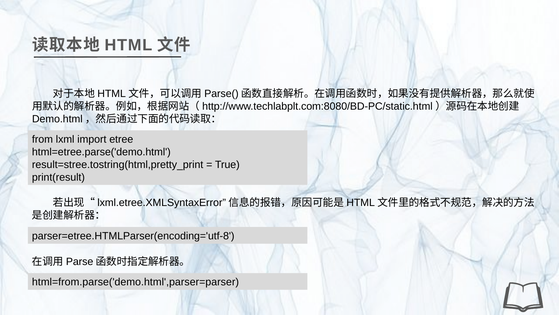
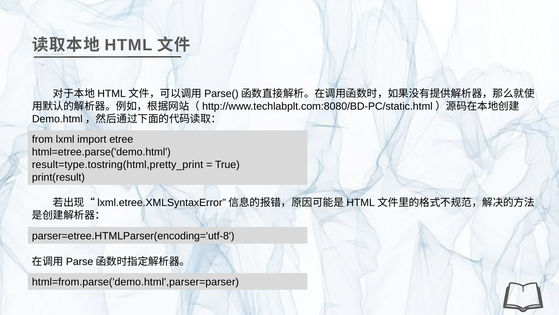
result=stree.tostring(html,pretty_print: result=stree.tostring(html,pretty_print -> result=type.tostring(html,pretty_print
